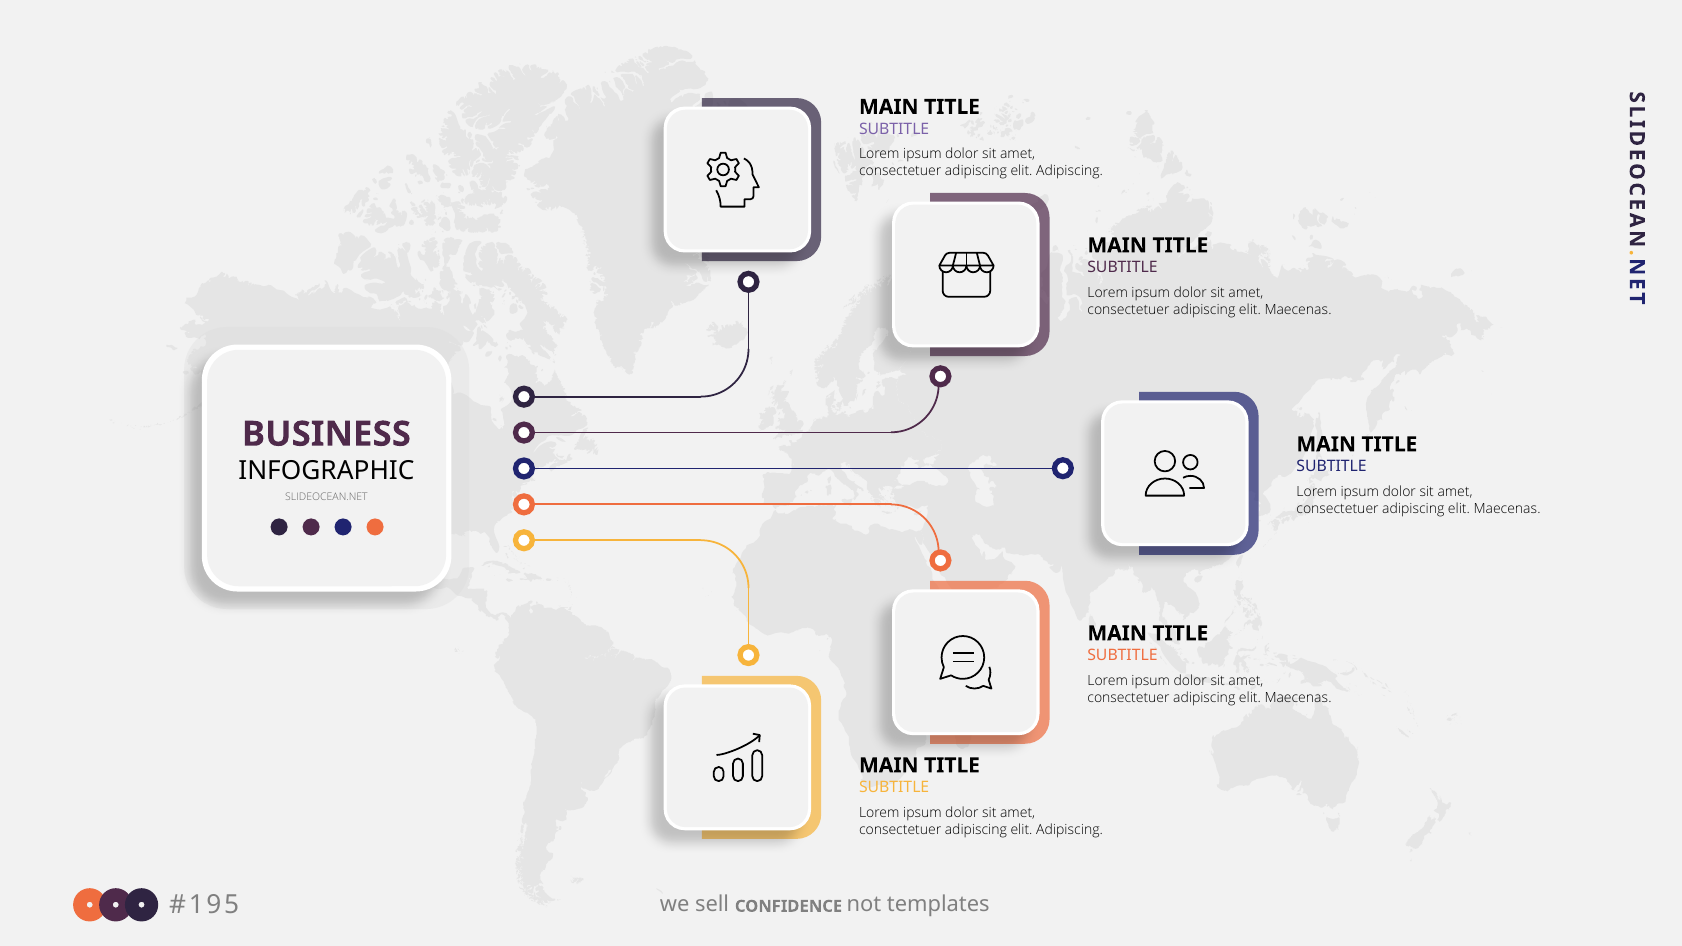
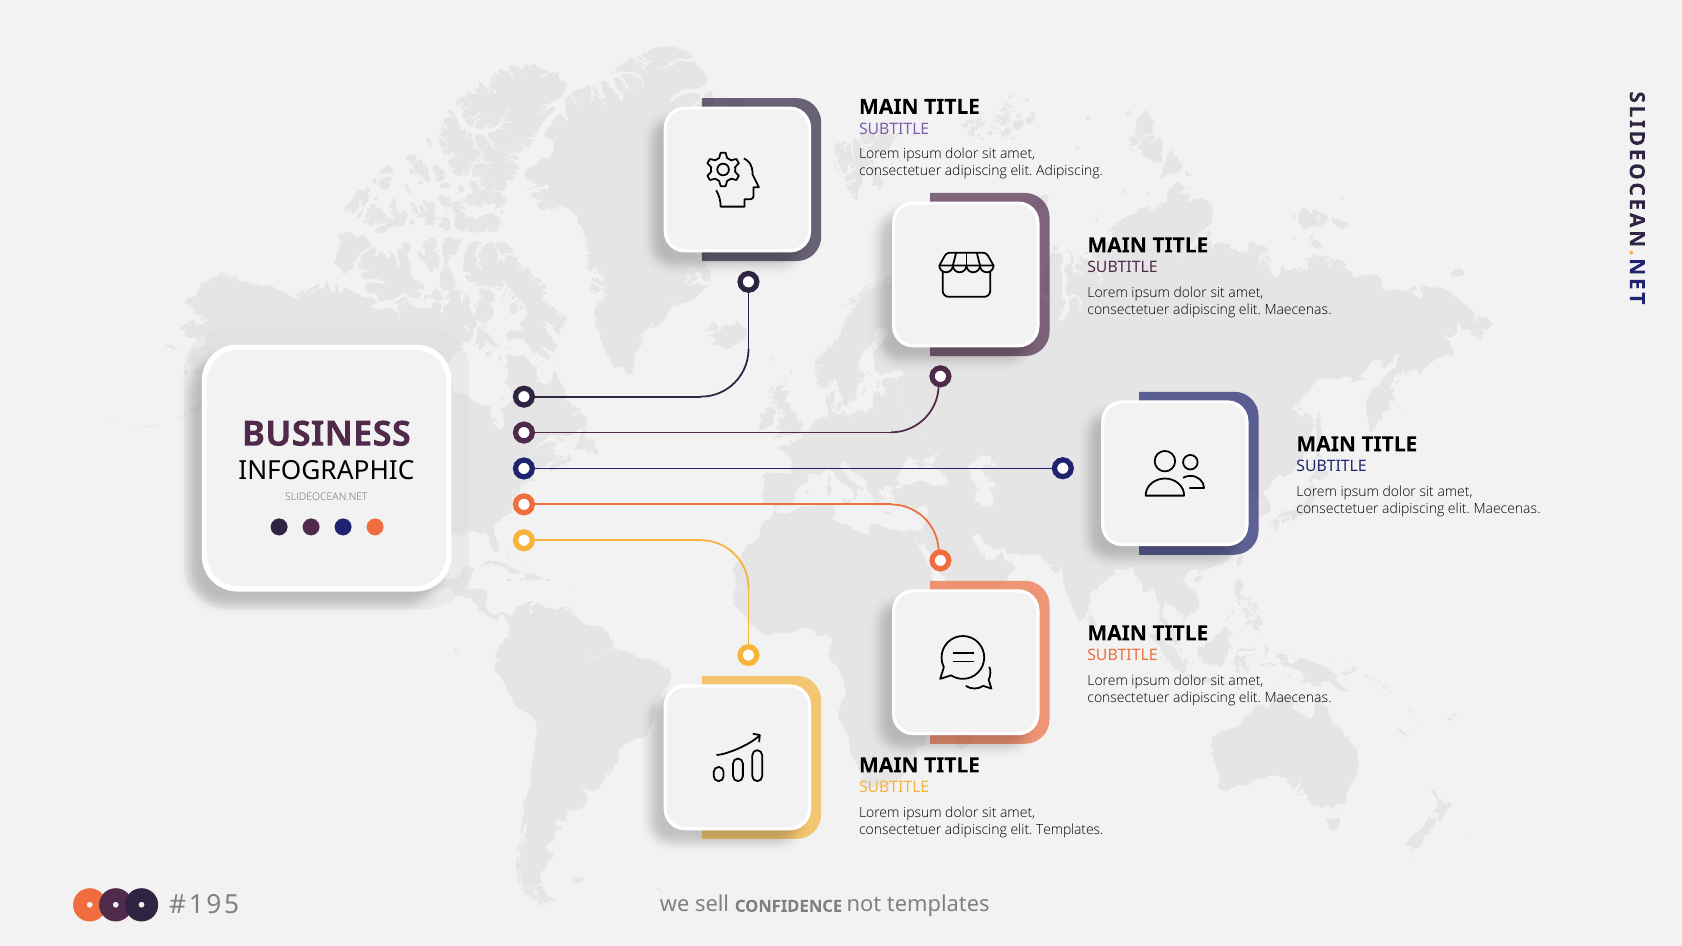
Adipiscing at (1070, 830): Adipiscing -> Templates
